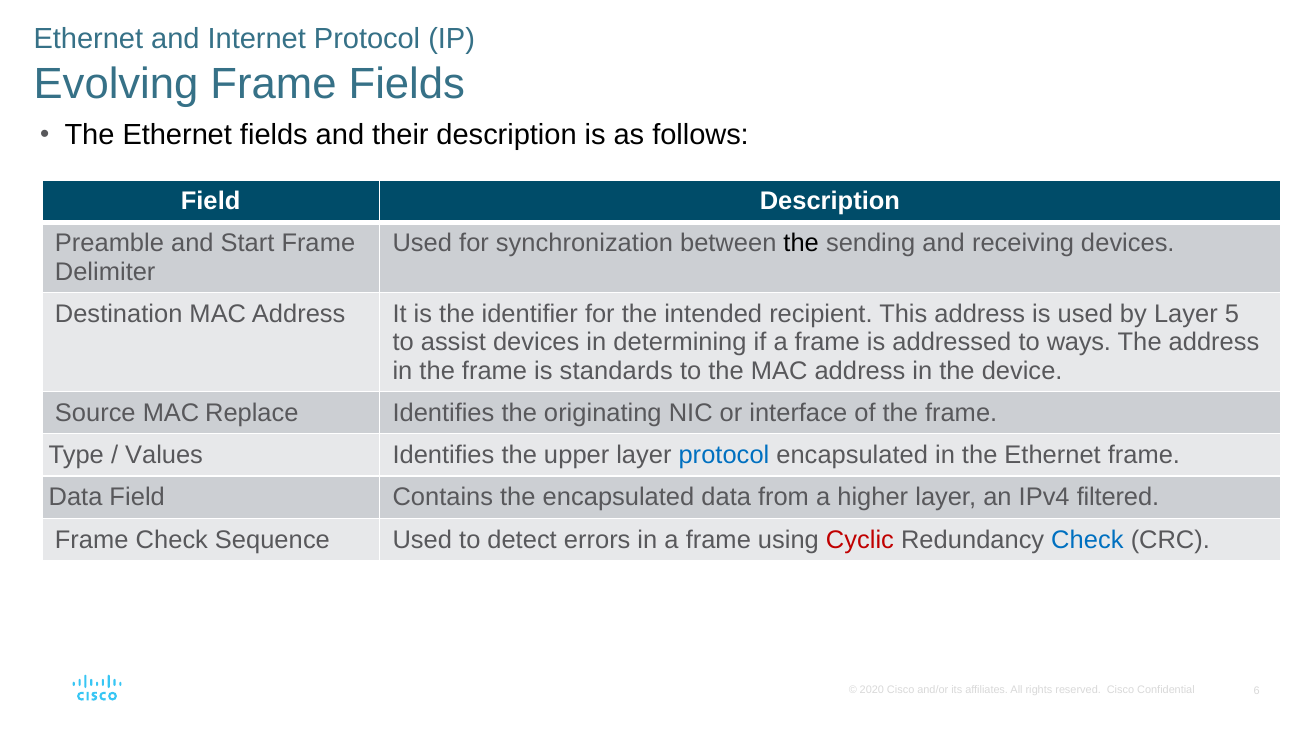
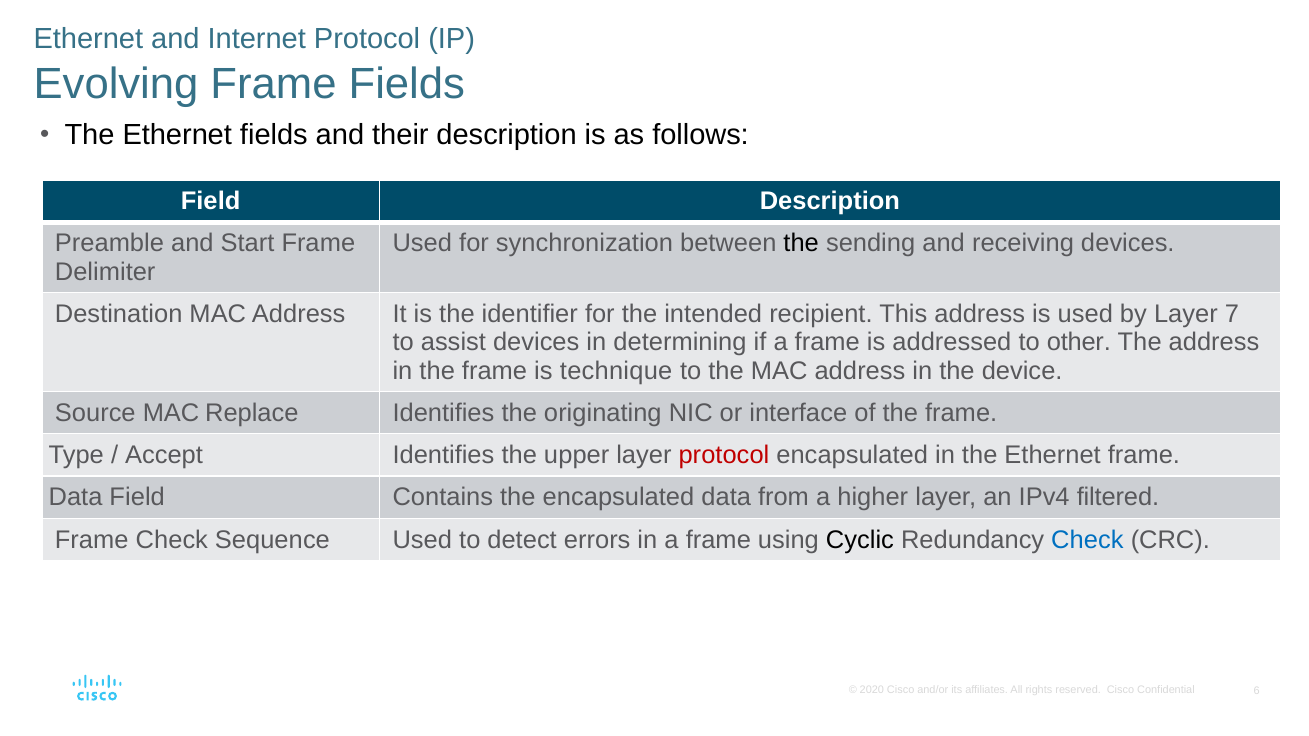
5: 5 -> 7
ways: ways -> other
standards: standards -> technique
Values: Values -> Accept
protocol at (724, 455) colour: blue -> red
Cyclic colour: red -> black
